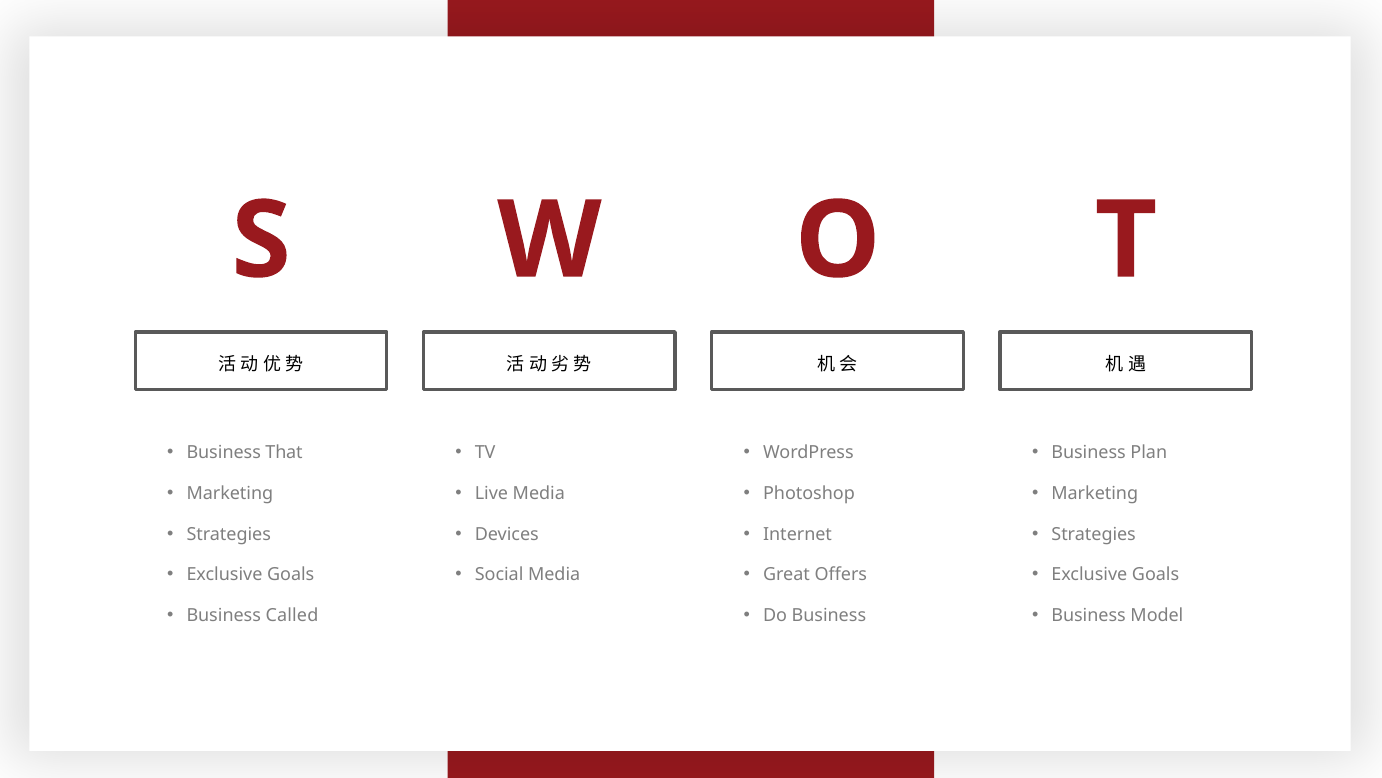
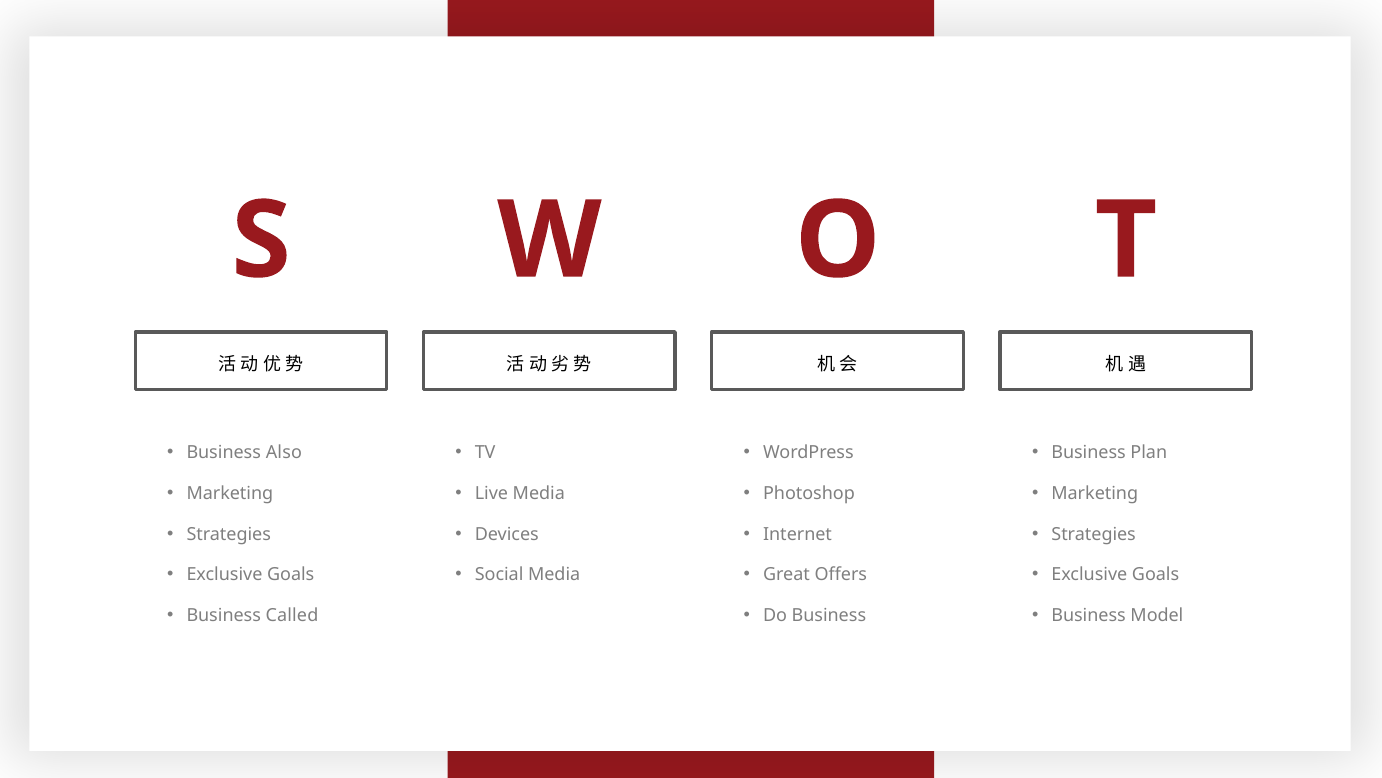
That: That -> Also
